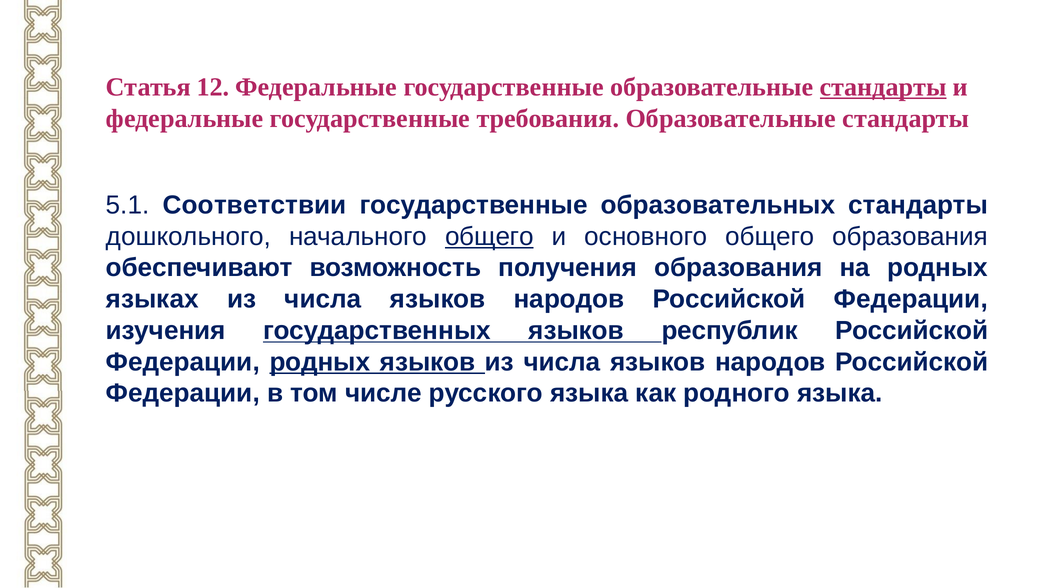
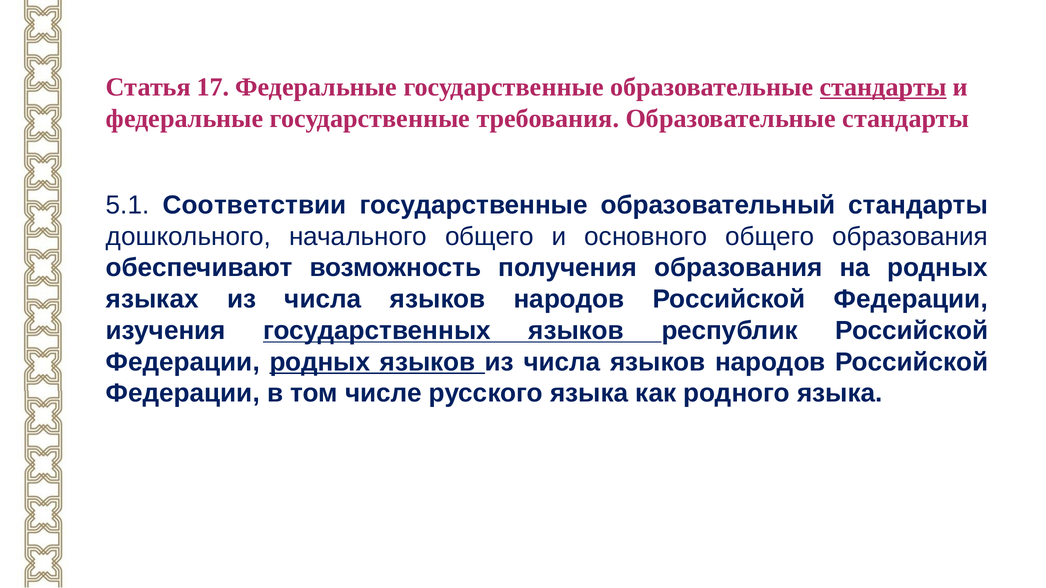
12: 12 -> 17
образовательных: образовательных -> образовательный
общего at (489, 237) underline: present -> none
